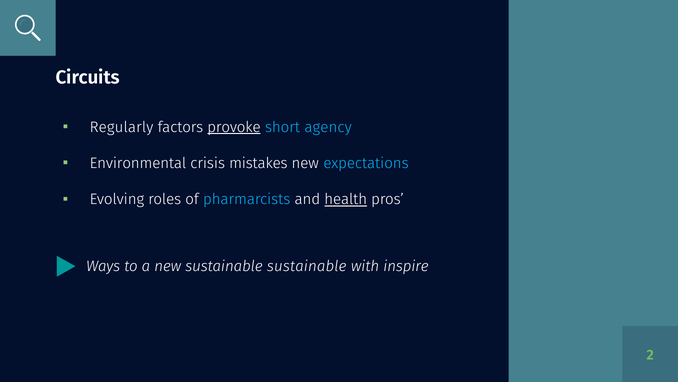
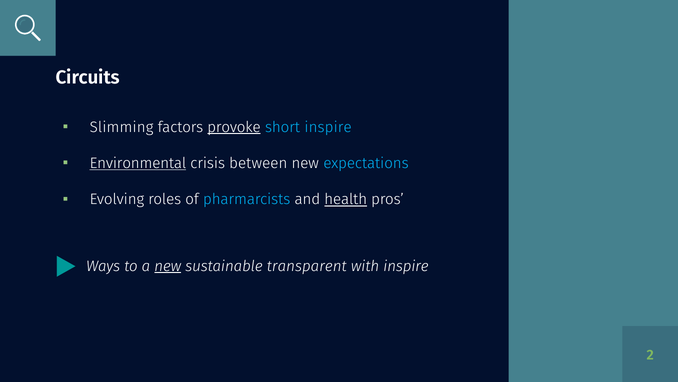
Regularly: Regularly -> Slimming
short agency: agency -> inspire
Environmental underline: none -> present
mistakes: mistakes -> between
new at (168, 266) underline: none -> present
sustainable sustainable: sustainable -> transparent
